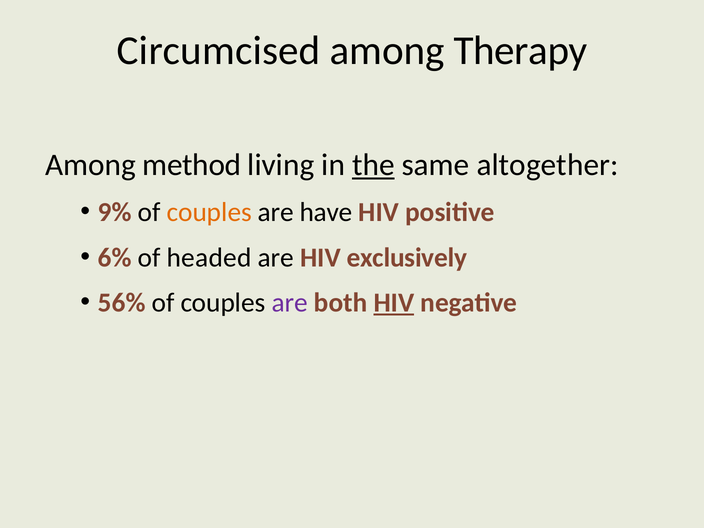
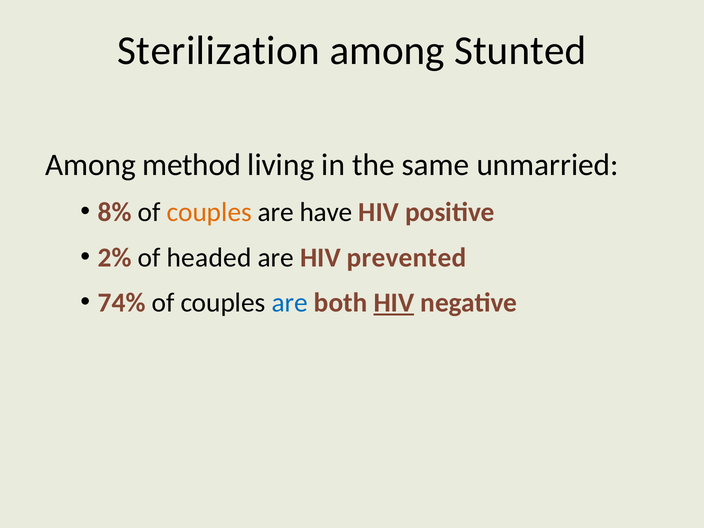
Circumcised: Circumcised -> Sterilization
Therapy: Therapy -> Stunted
the underline: present -> none
altogether: altogether -> unmarried
9%: 9% -> 8%
6%: 6% -> 2%
exclusively: exclusively -> prevented
56%: 56% -> 74%
are at (290, 303) colour: purple -> blue
